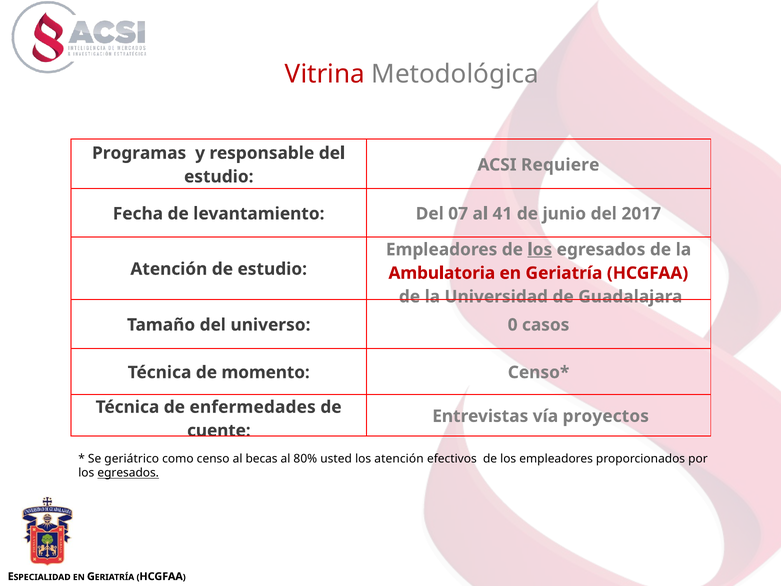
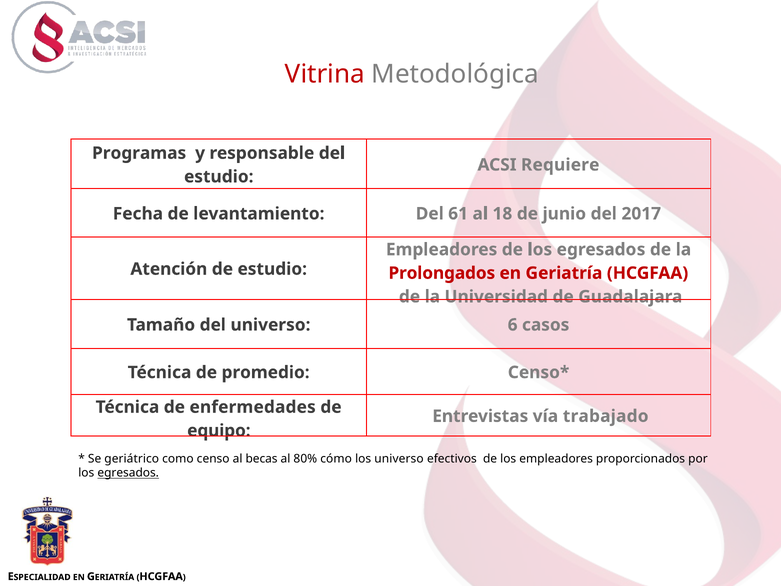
07: 07 -> 61
41: 41 -> 18
los at (540, 249) underline: present -> none
Ambulatoria: Ambulatoria -> Prolongados
0: 0 -> 6
momento: momento -> promedio
proyectos: proyectos -> trabajado
cuente: cuente -> equipo
usted: usted -> cómo
los atención: atención -> universo
